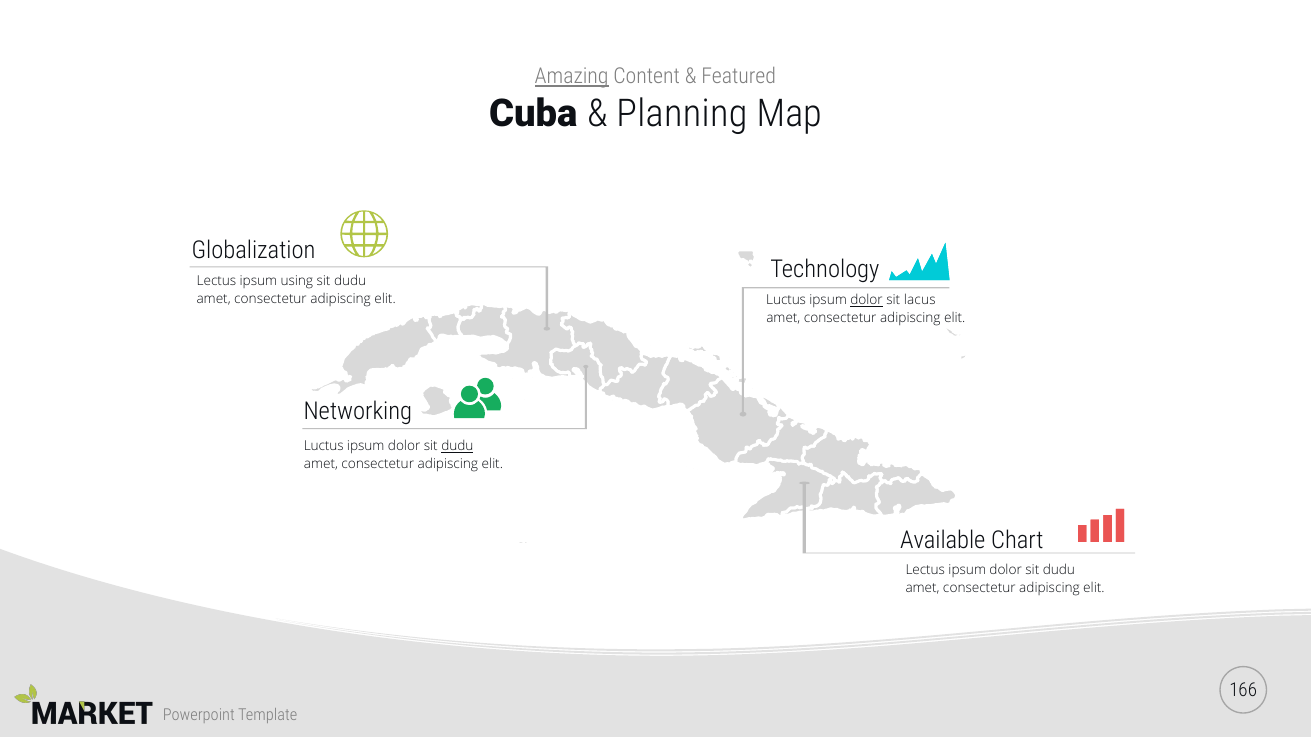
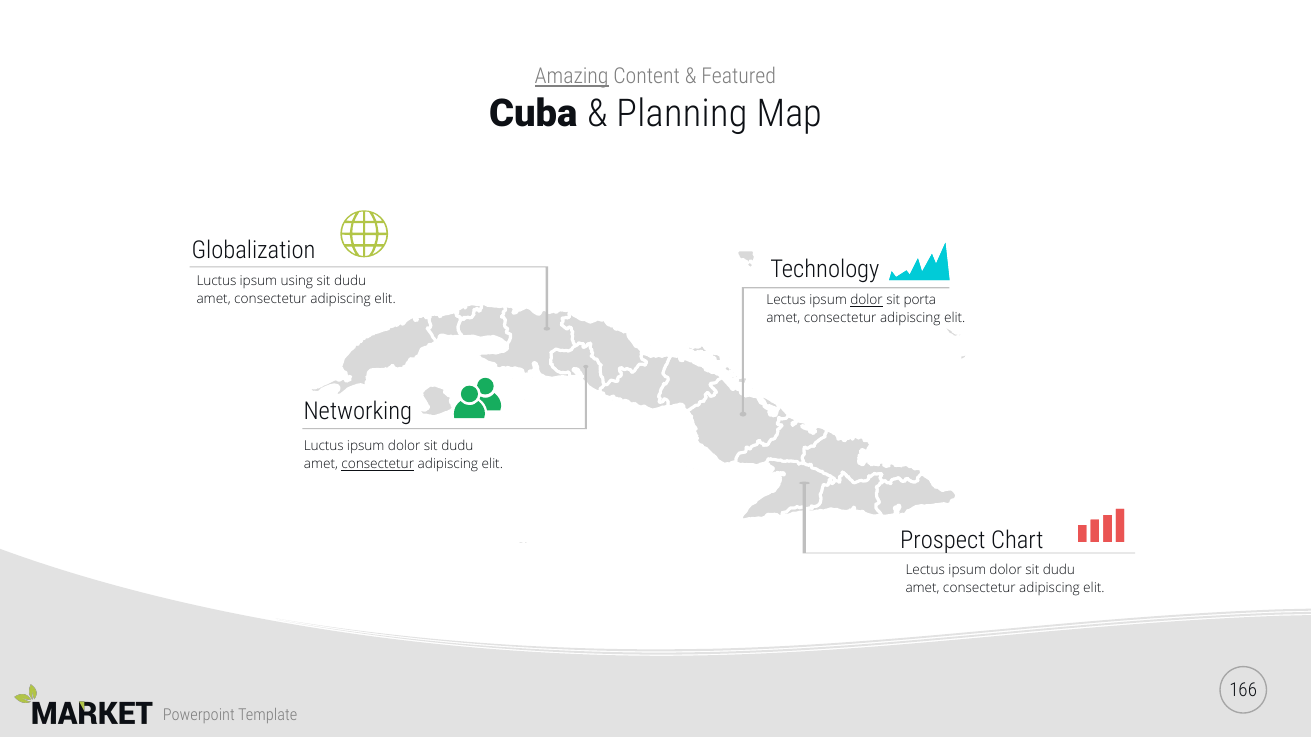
Lectus at (216, 281): Lectus -> Luctus
Luctus at (786, 300): Luctus -> Lectus
lacus: lacus -> porta
dudu at (457, 447) underline: present -> none
consectetur at (378, 464) underline: none -> present
Available: Available -> Prospect
